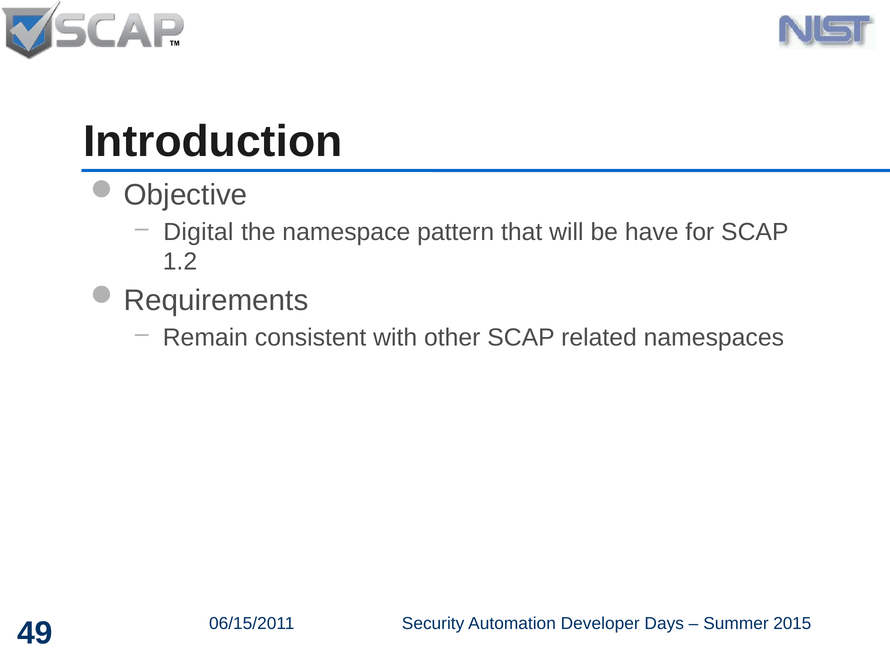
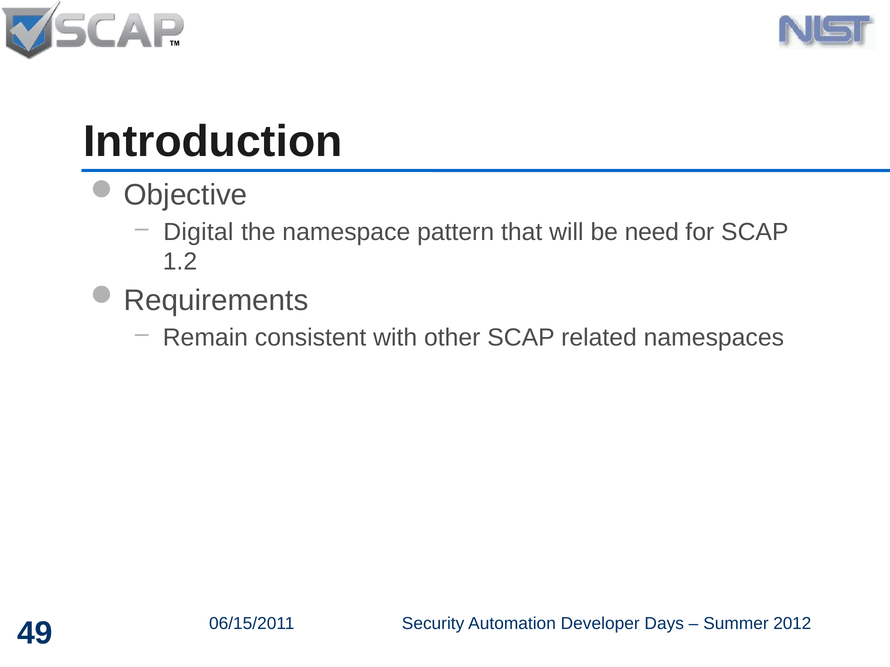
have: have -> need
2015: 2015 -> 2012
